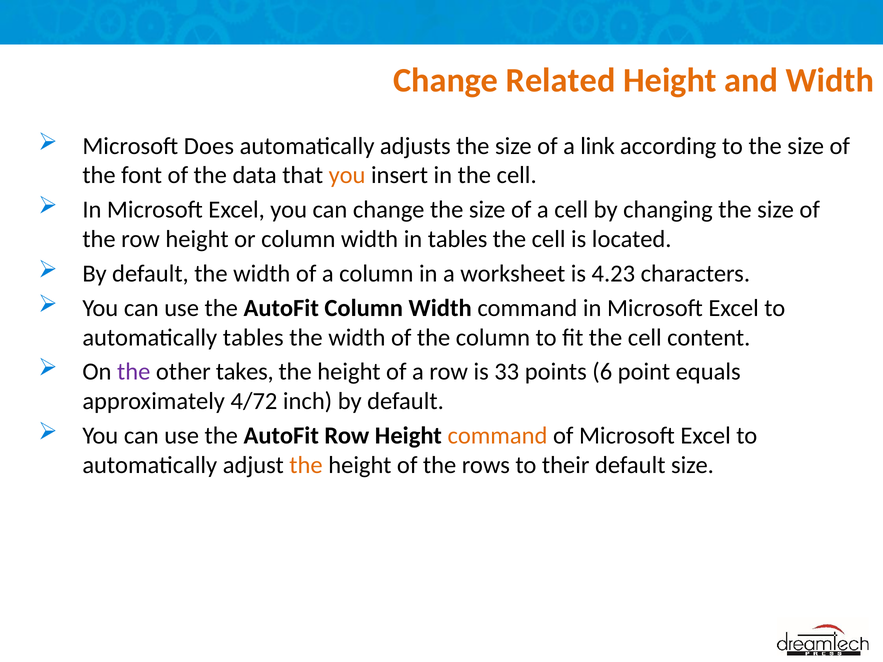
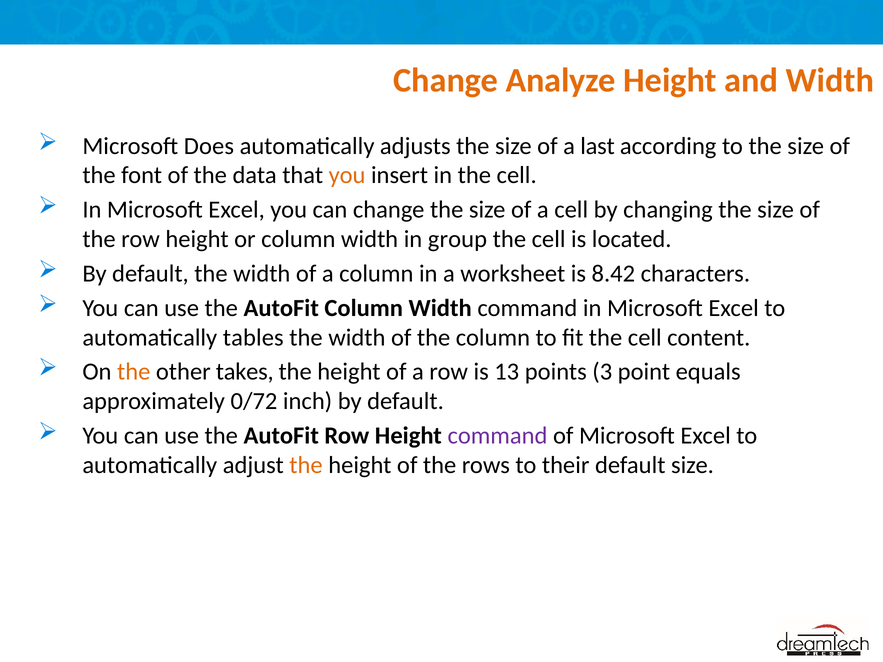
Related: Related -> Analyze
link: link -> last
in tables: tables -> group
4.23: 4.23 -> 8.42
the at (134, 372) colour: purple -> orange
33: 33 -> 13
6: 6 -> 3
4/72: 4/72 -> 0/72
command at (497, 436) colour: orange -> purple
